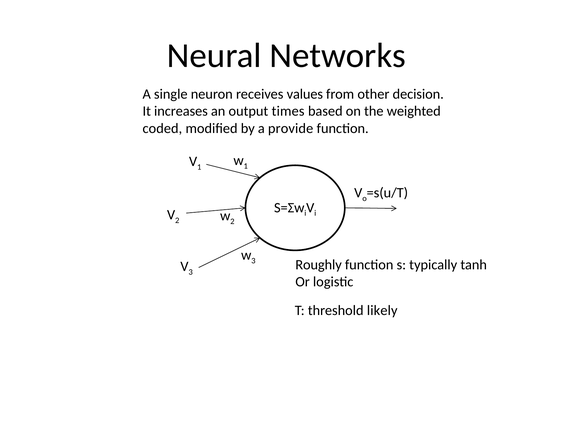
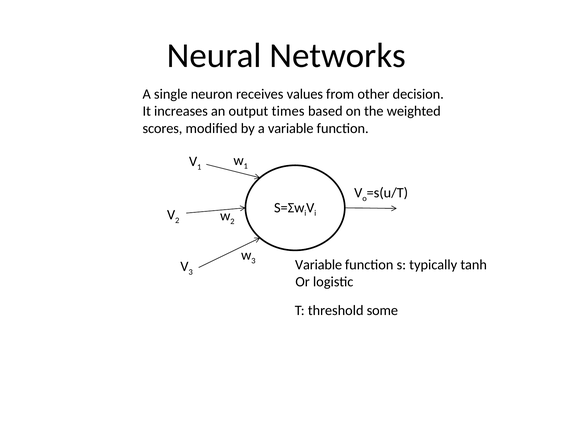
coded: coded -> scores
a provide: provide -> variable
Roughly at (319, 265): Roughly -> Variable
likely: likely -> some
